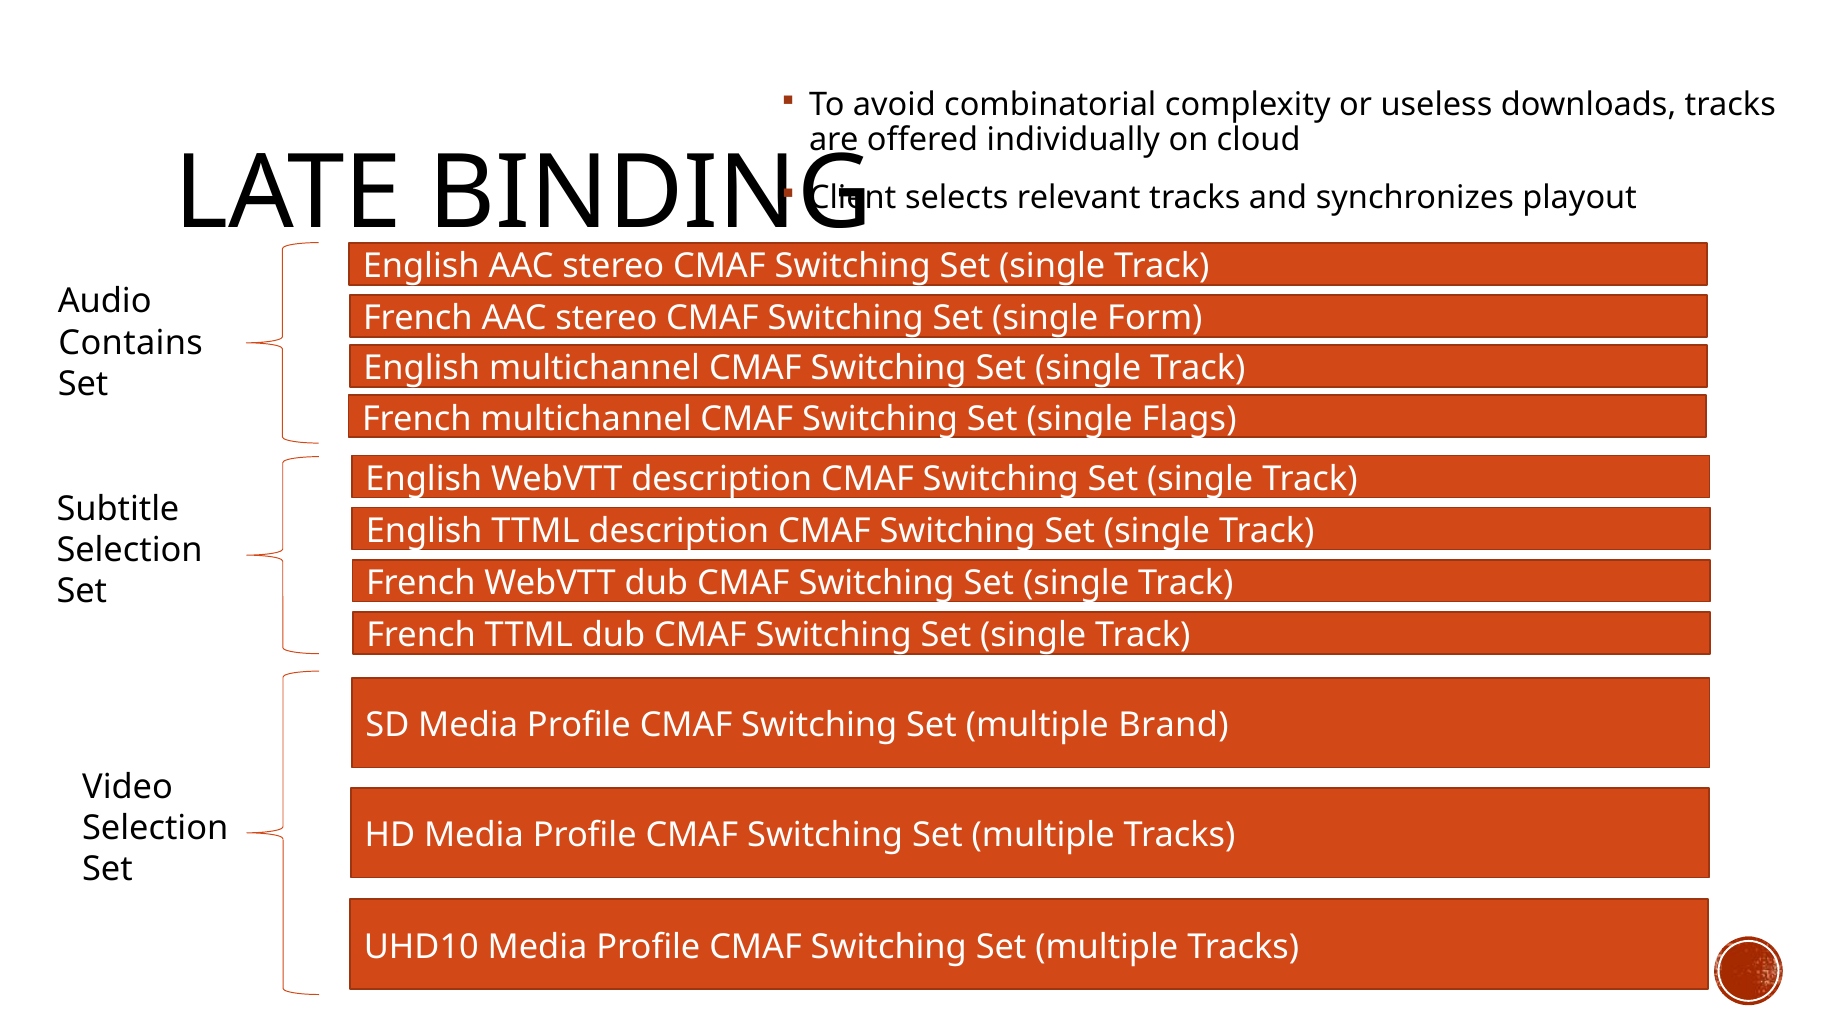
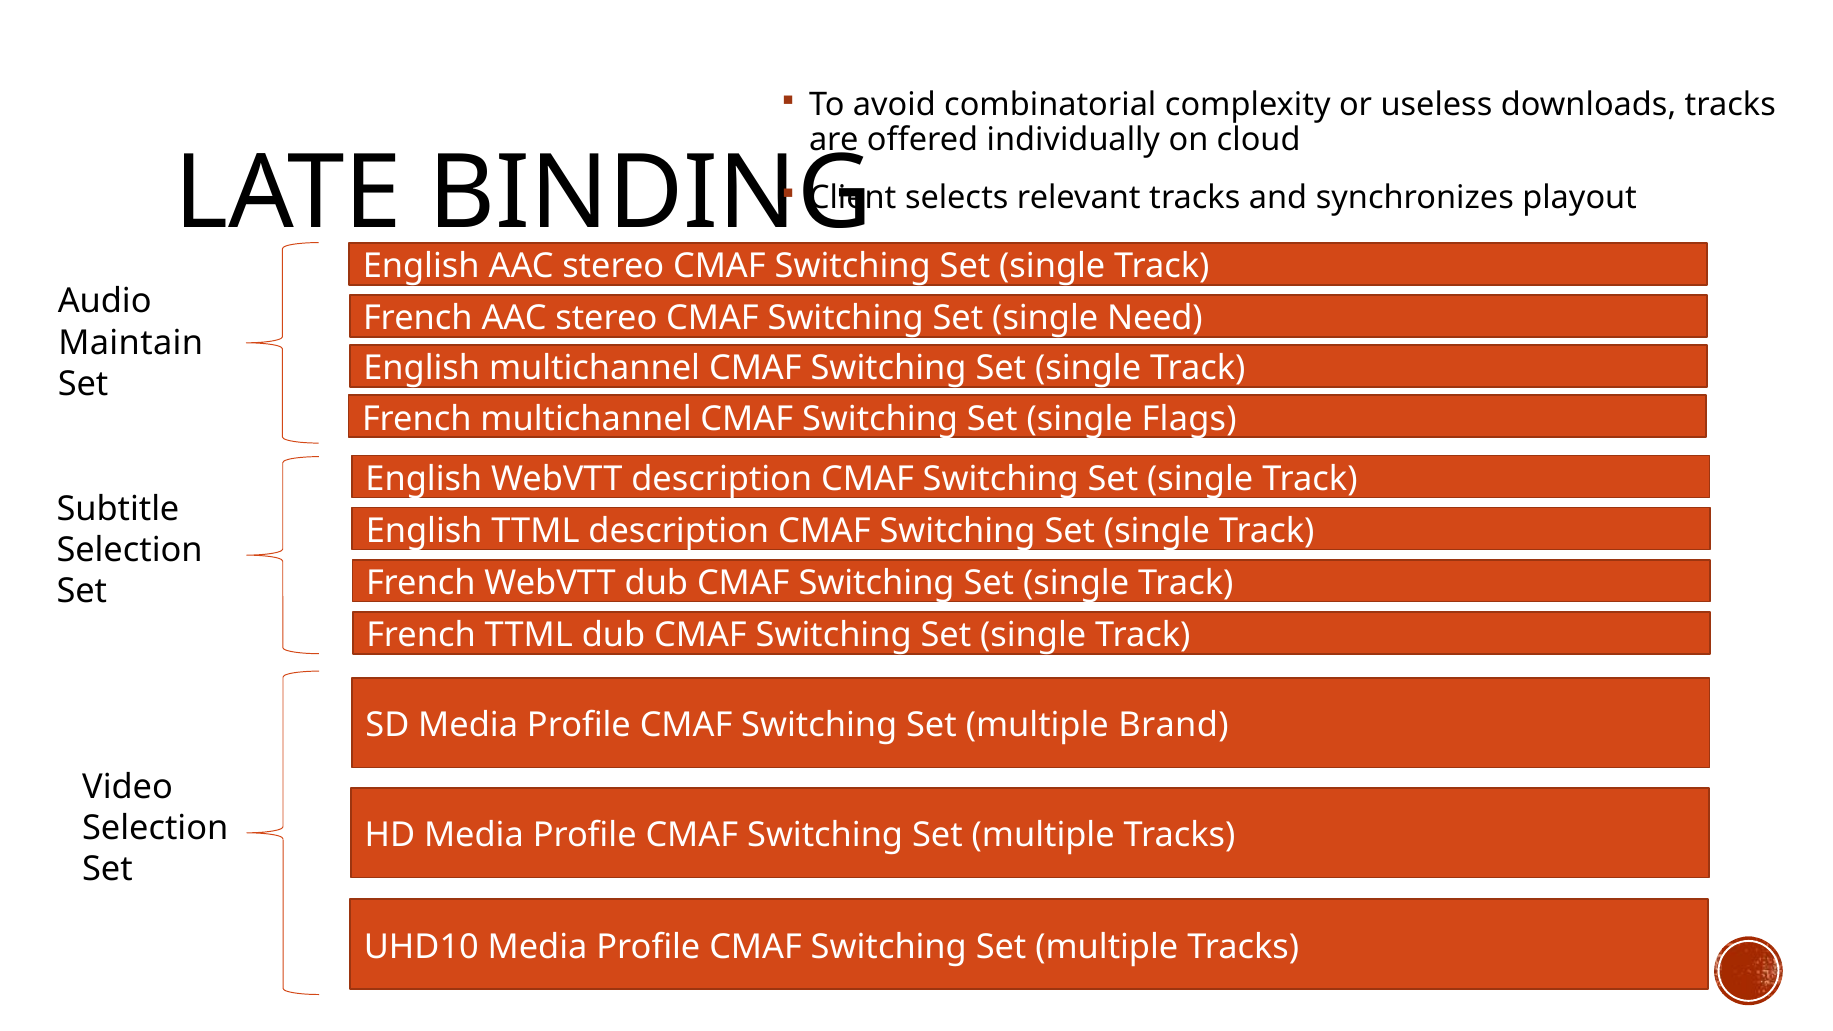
Form: Form -> Need
Contains: Contains -> Maintain
